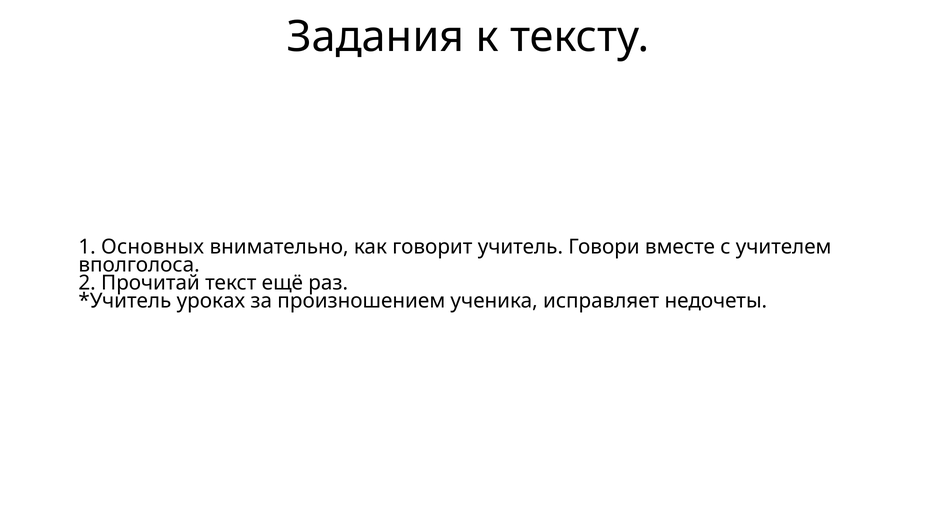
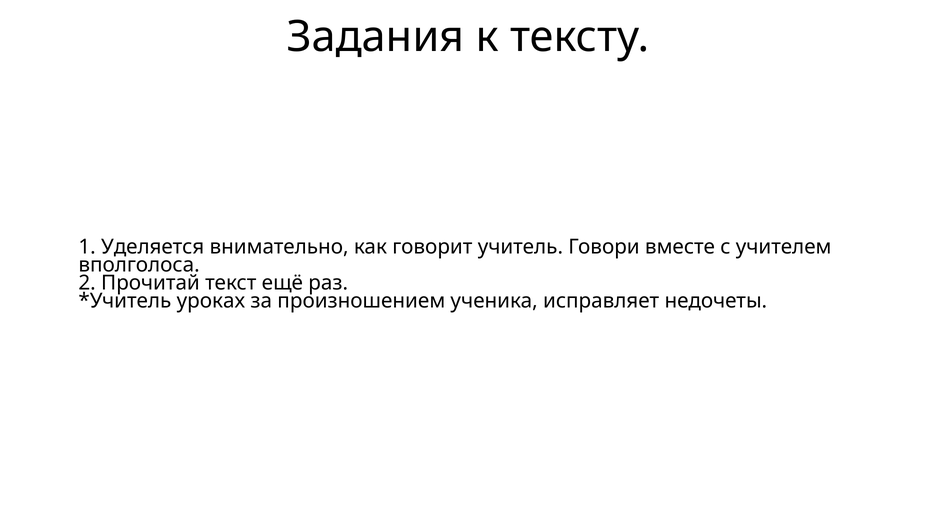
Основных: Основных -> Уделяется
